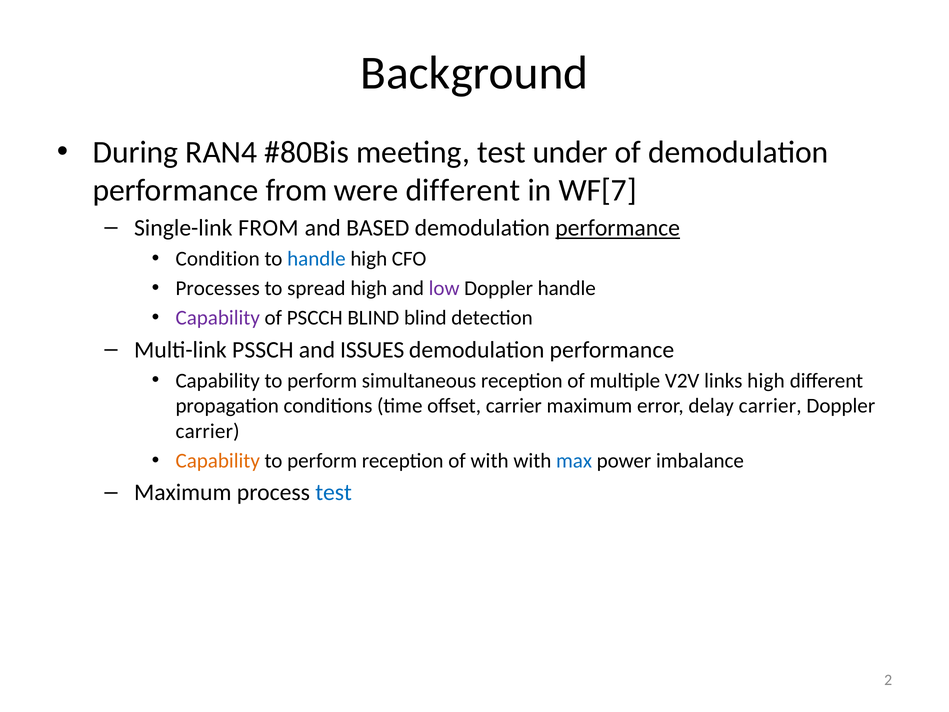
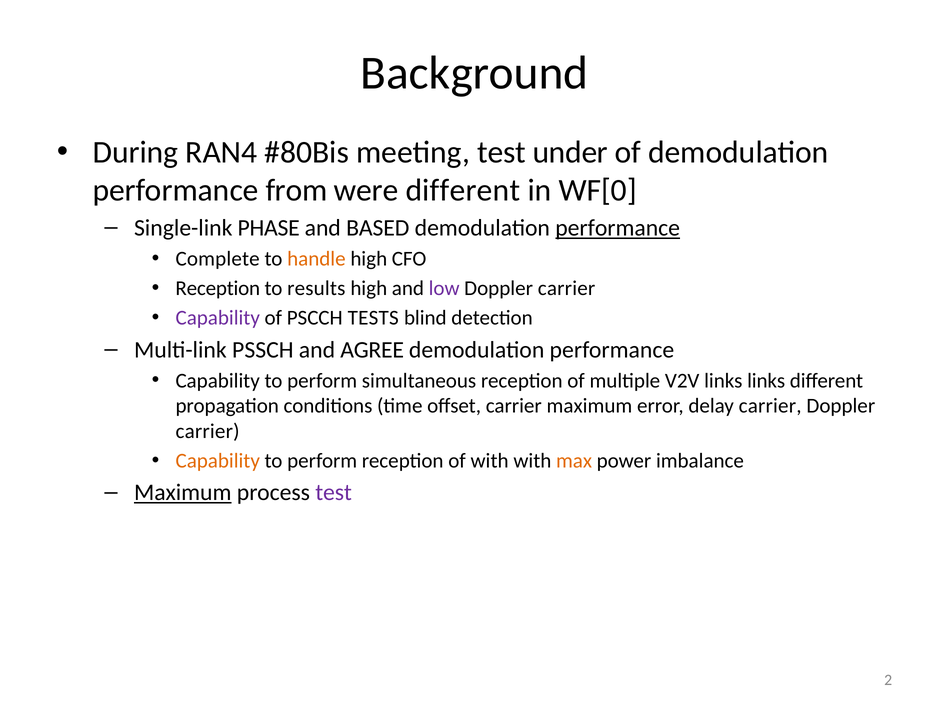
WF[7: WF[7 -> WF[0
Single-link FROM: FROM -> PHASE
Condition: Condition -> Complete
handle at (316, 259) colour: blue -> orange
Processes at (218, 288): Processes -> Reception
spread: spread -> results
handle at (567, 288): handle -> carrier
PSCCH BLIND: BLIND -> TESTS
ISSUES: ISSUES -> AGREE
links high: high -> links
max colour: blue -> orange
Maximum at (183, 492) underline: none -> present
test at (334, 492) colour: blue -> purple
